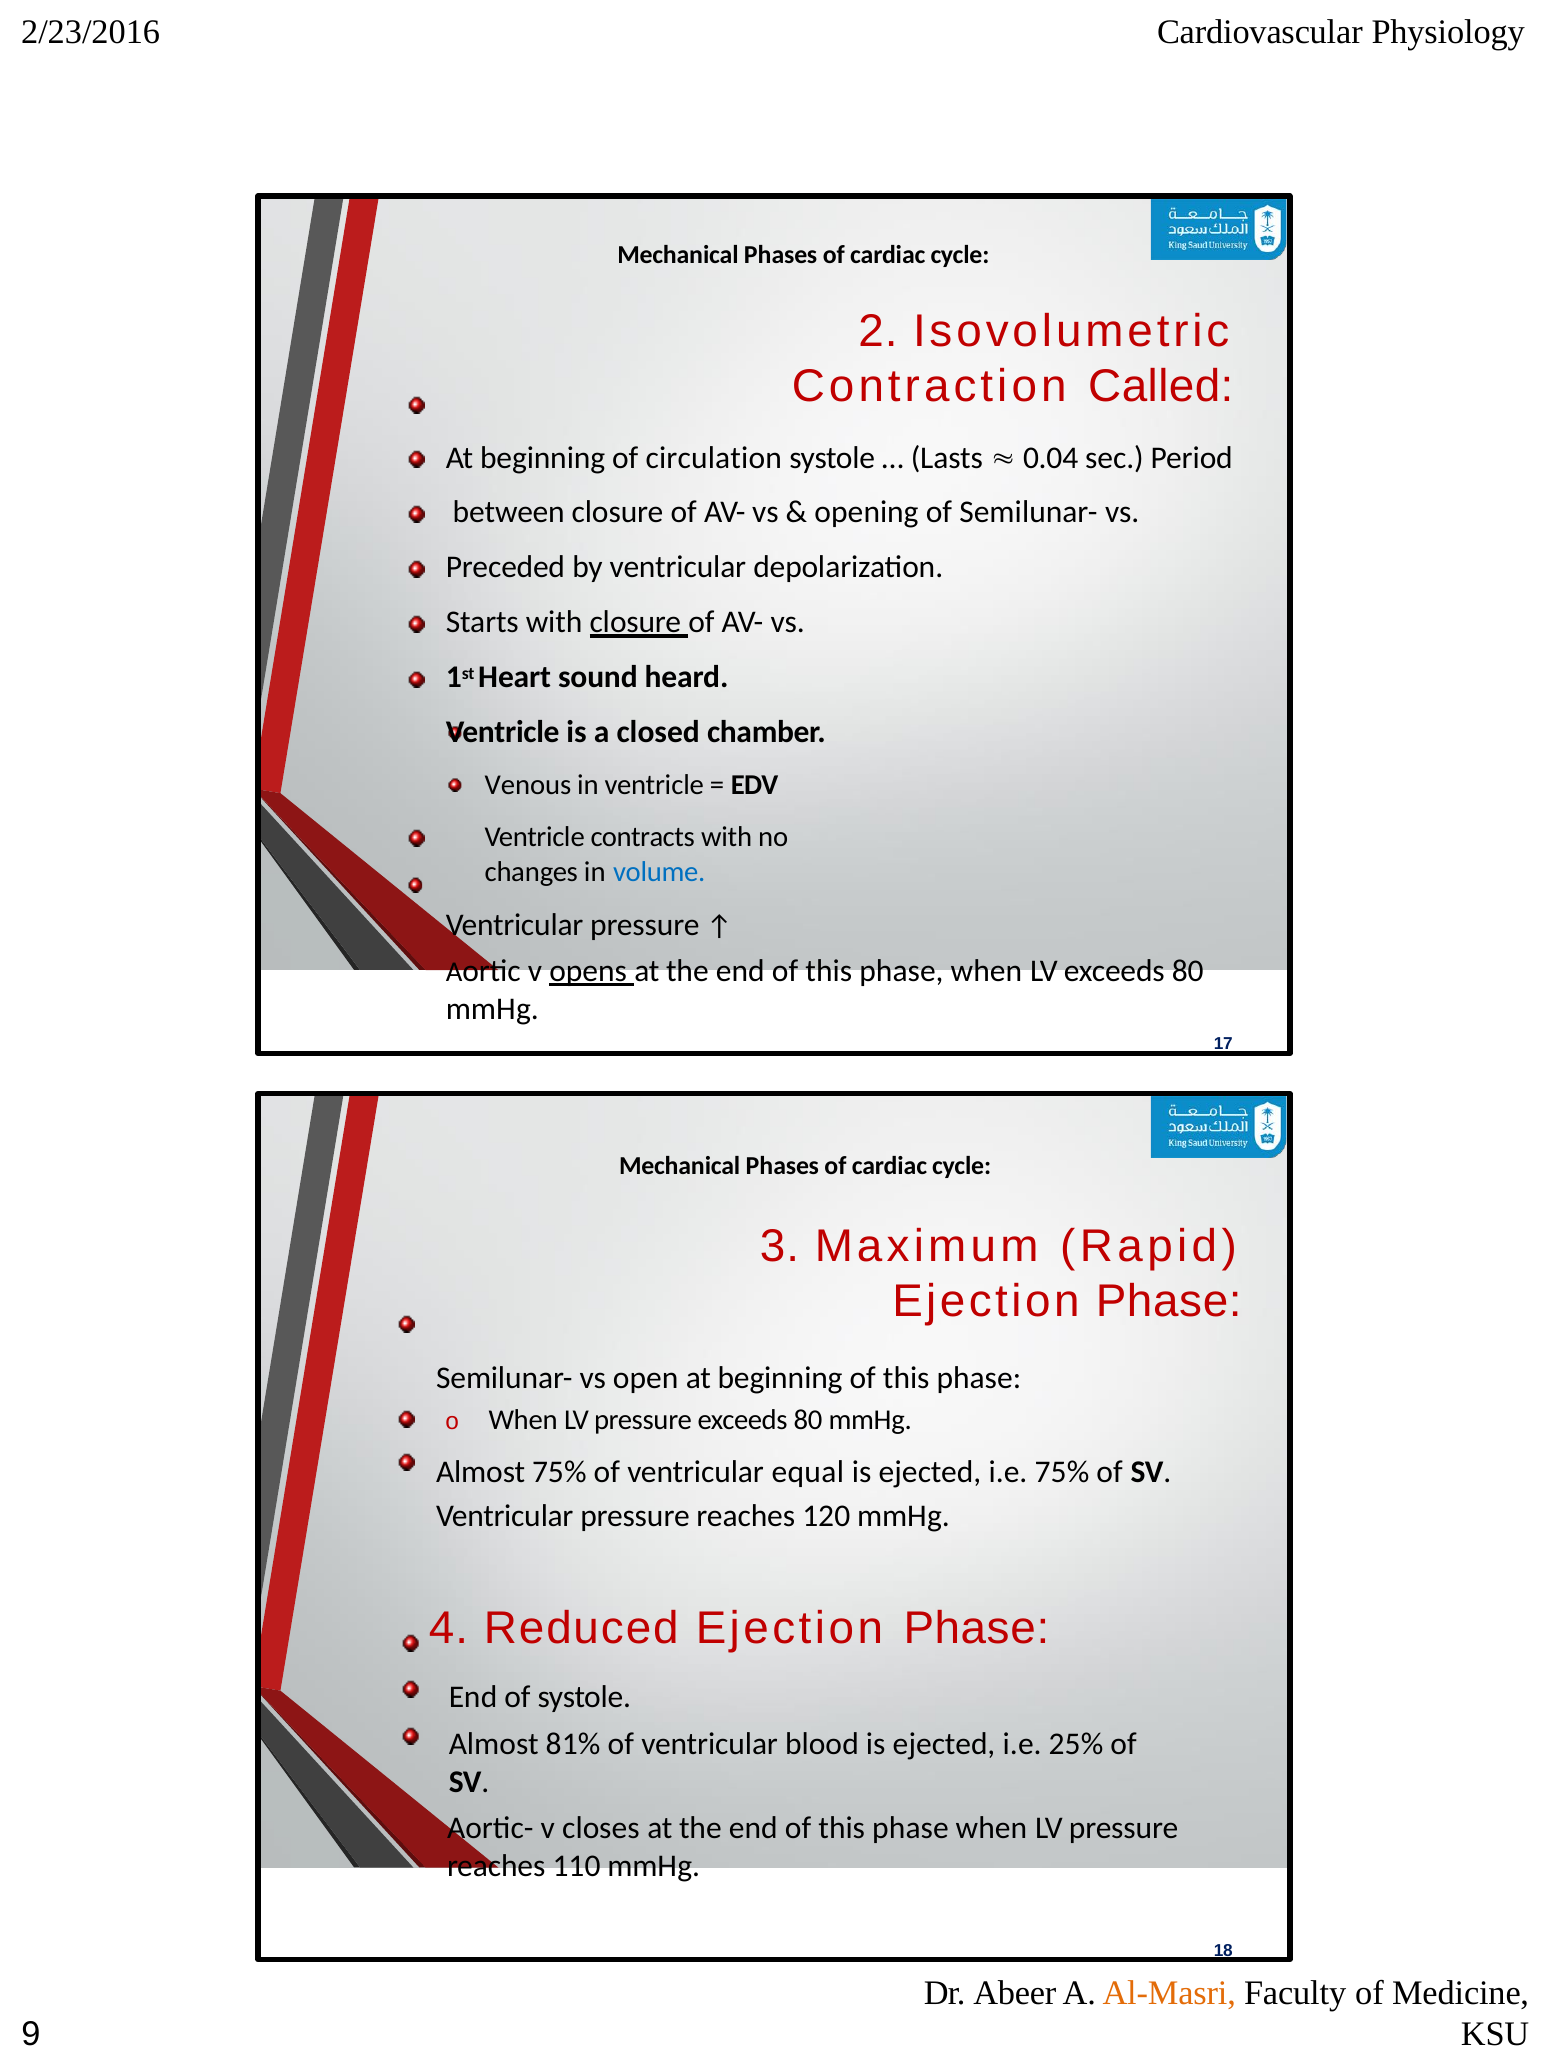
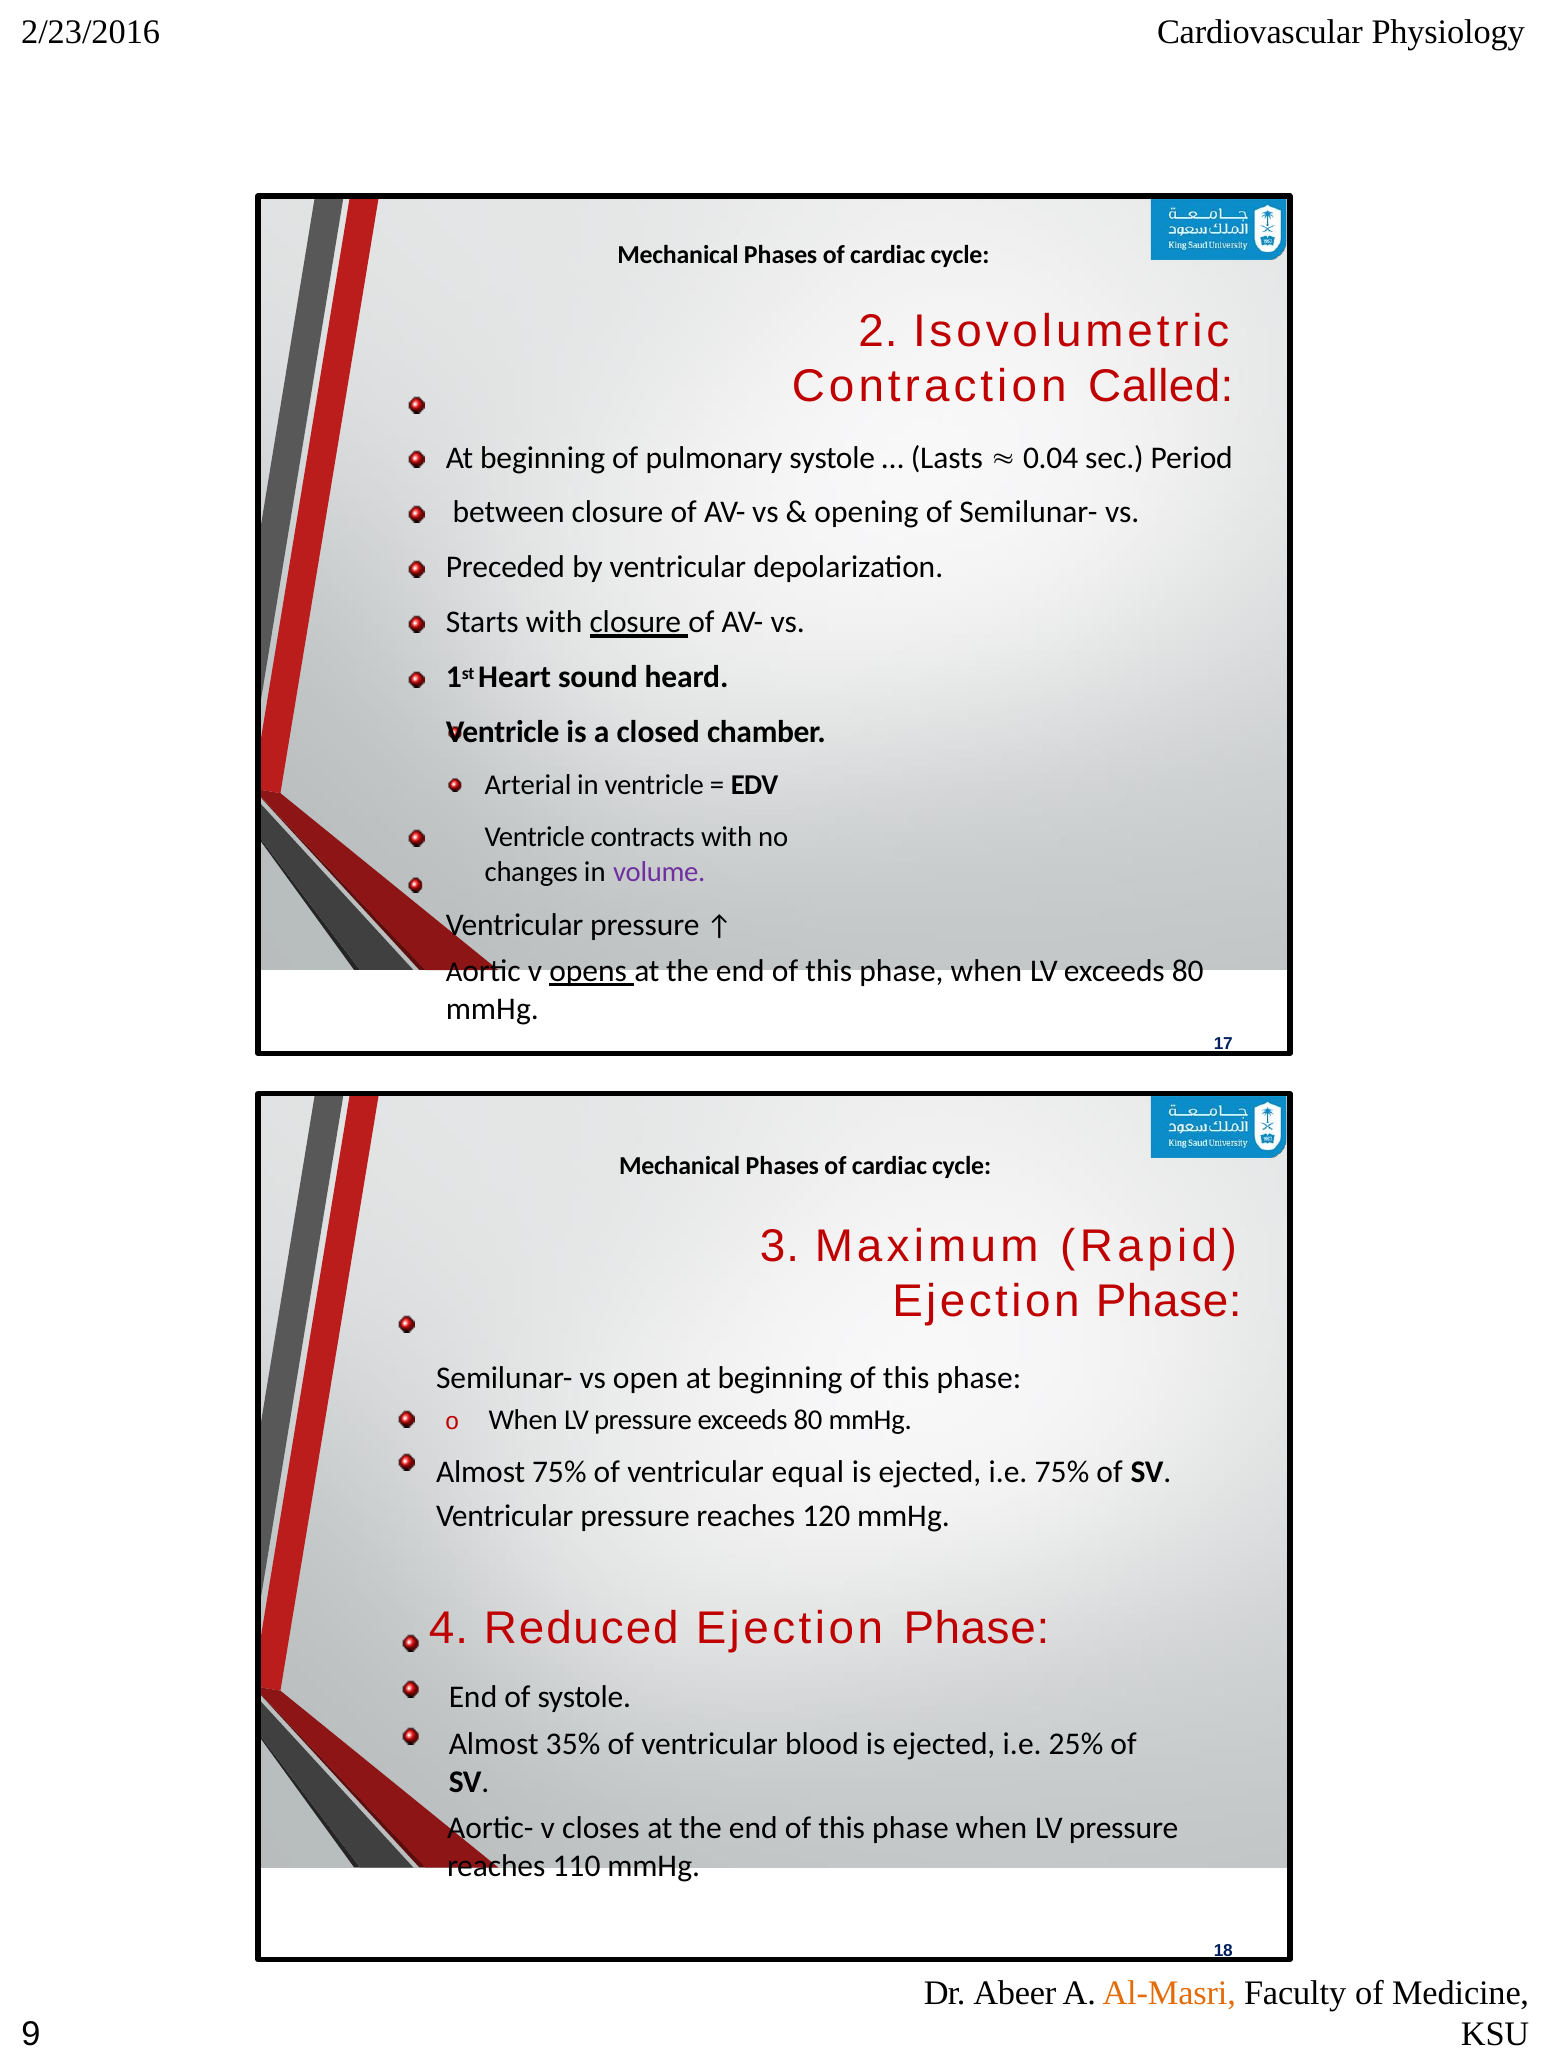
circulation: circulation -> pulmonary
Venous: Venous -> Arterial
volume colour: blue -> purple
81%: 81% -> 35%
